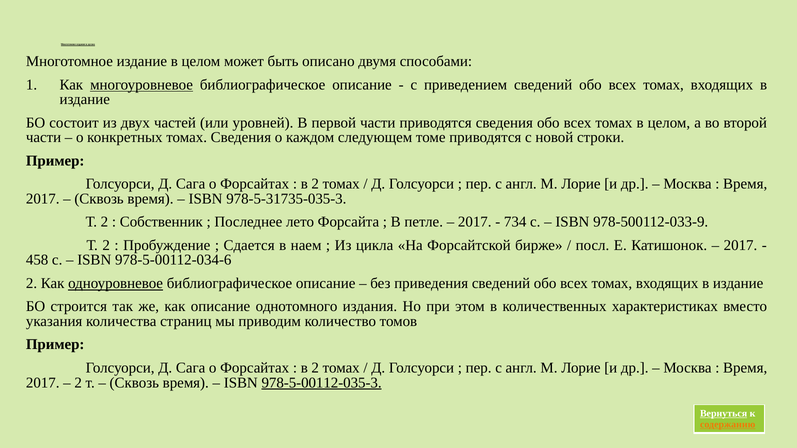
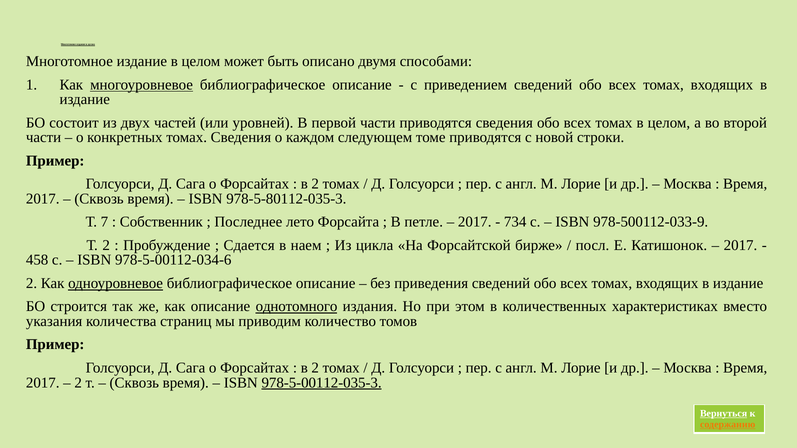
978-5-31735-035-3: 978-5-31735-035-3 -> 978-5-80112-035-3
2 at (104, 222): 2 -> 7
однотомного underline: none -> present
